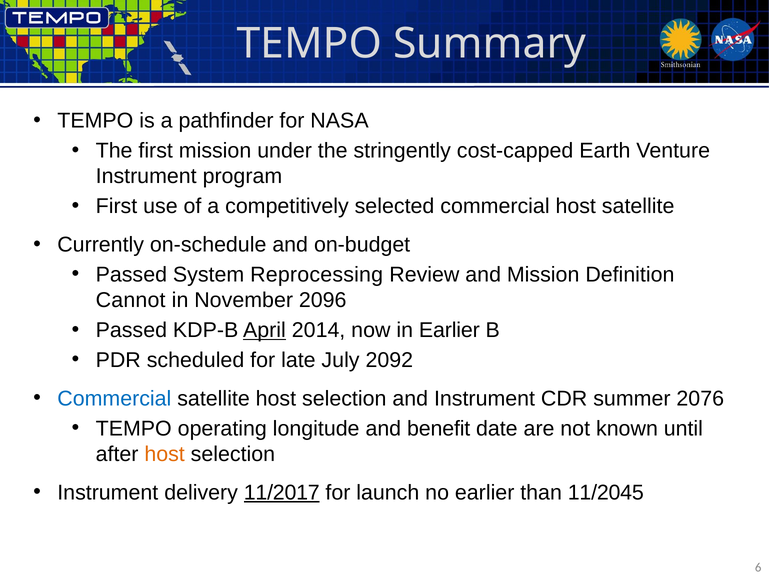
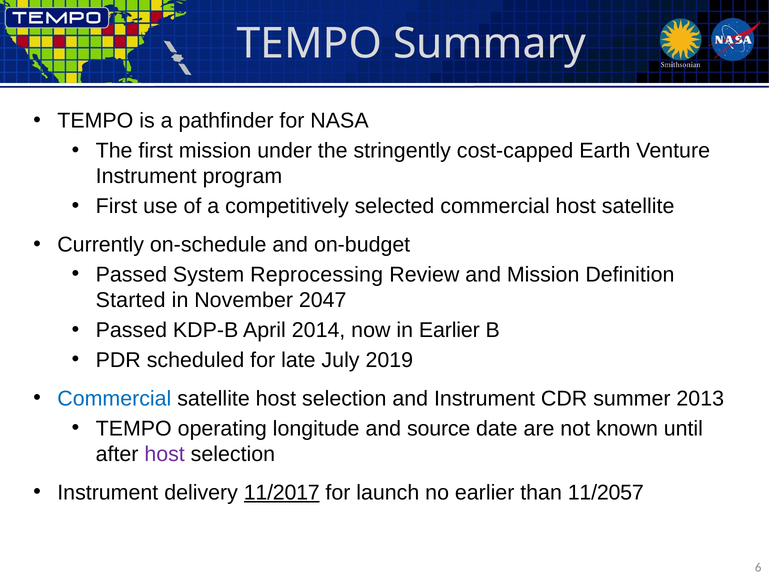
Cannot: Cannot -> Started
2096: 2096 -> 2047
April underline: present -> none
2092: 2092 -> 2019
2076: 2076 -> 2013
benefit: benefit -> source
host at (165, 454) colour: orange -> purple
11/2045: 11/2045 -> 11/2057
